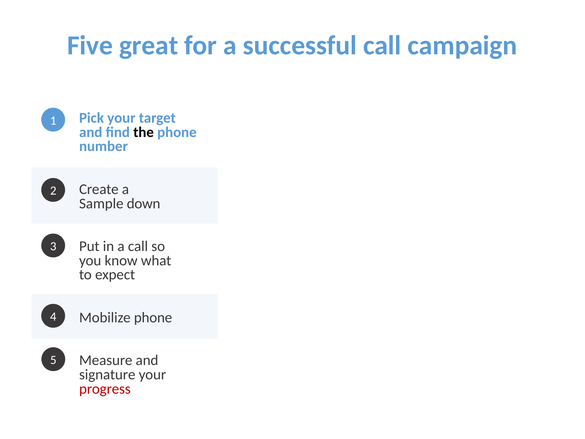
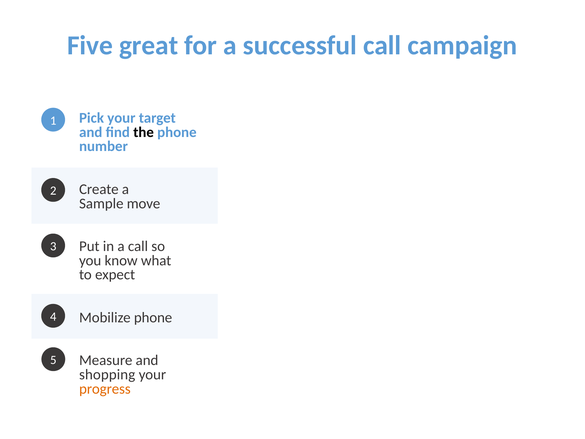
down: down -> move
signature: signature -> shopping
progress colour: red -> orange
